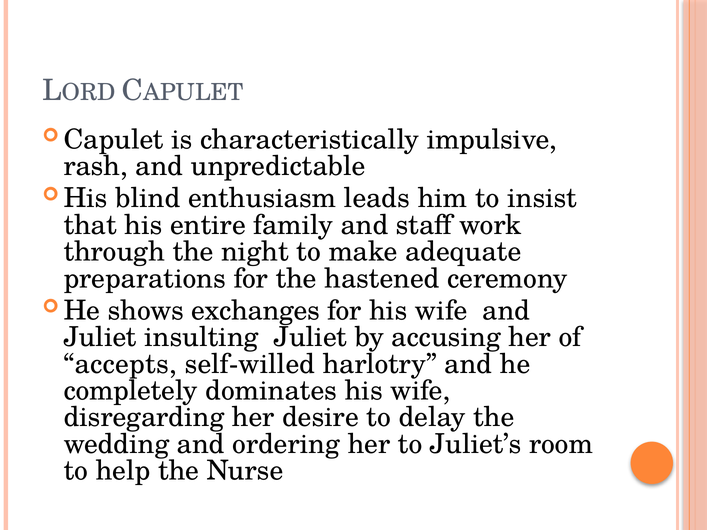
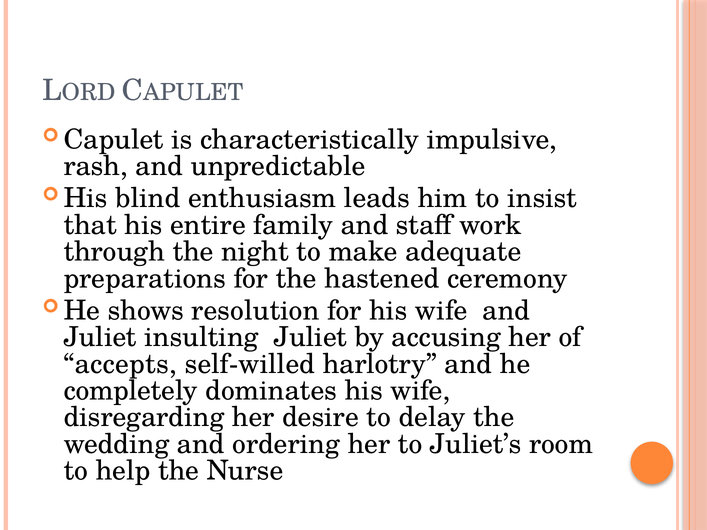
exchanges: exchanges -> resolution
